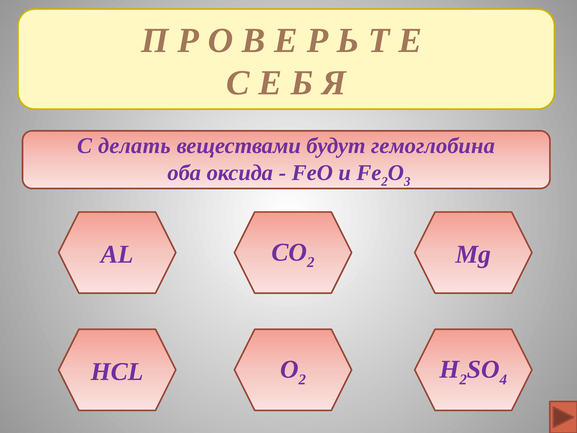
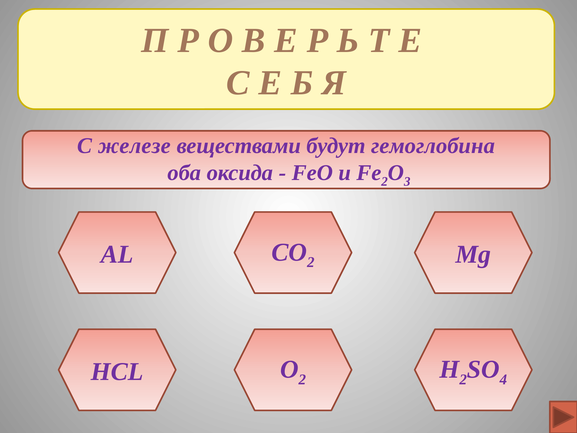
делать: делать -> железе
